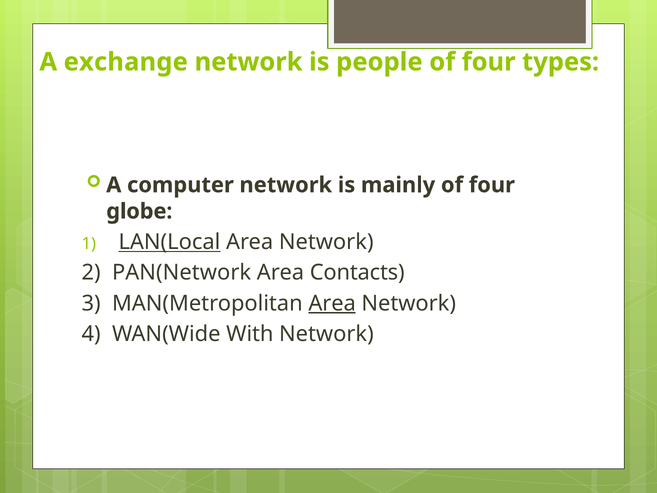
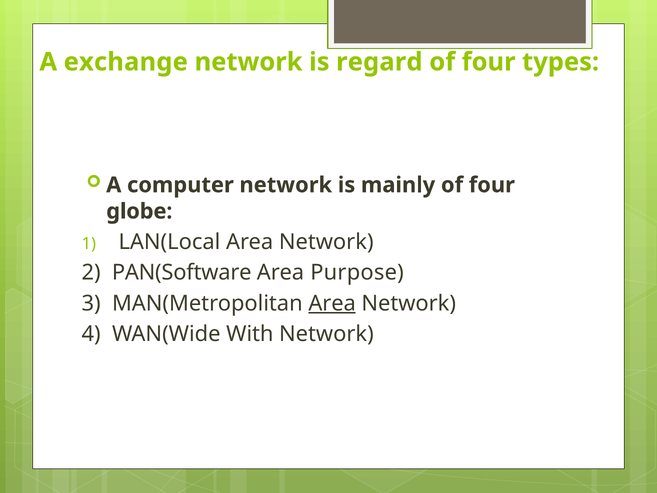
people: people -> regard
LAN(Local underline: present -> none
PAN(Network: PAN(Network -> PAN(Software
Contacts: Contacts -> Purpose
